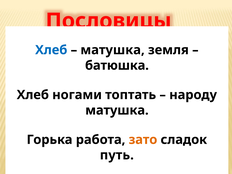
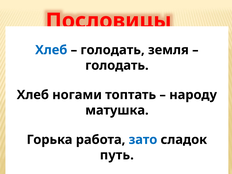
матушка at (113, 50): матушка -> голодать
батюшка at (117, 65): батюшка -> голодать
зато colour: orange -> blue
